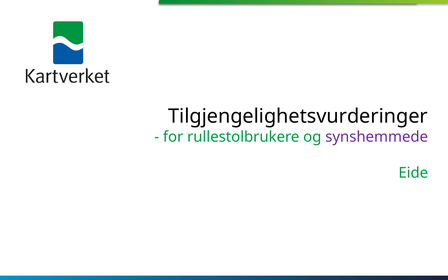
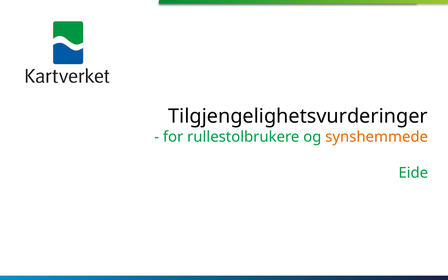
synshemmede colour: purple -> orange
